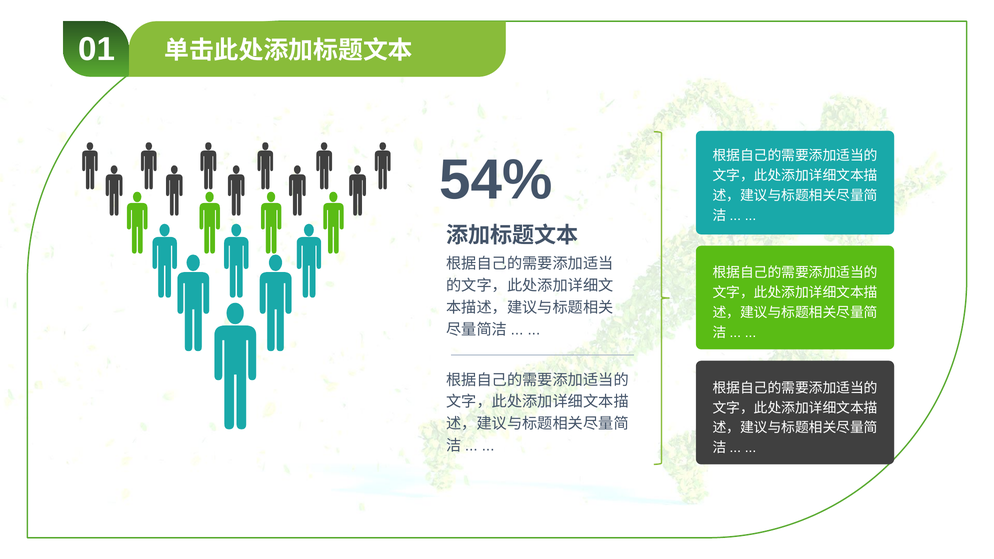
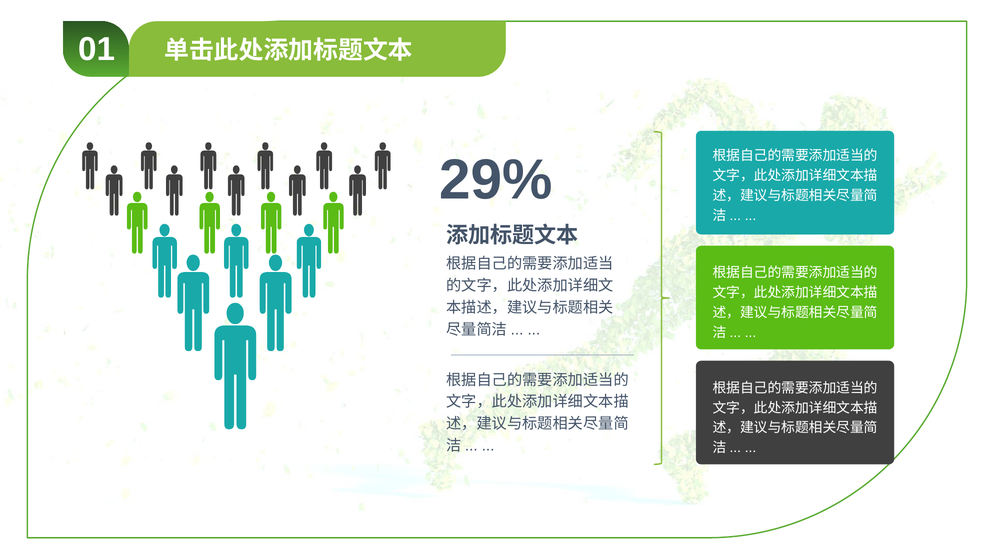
54%: 54% -> 29%
